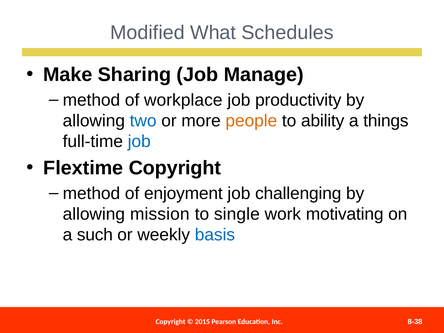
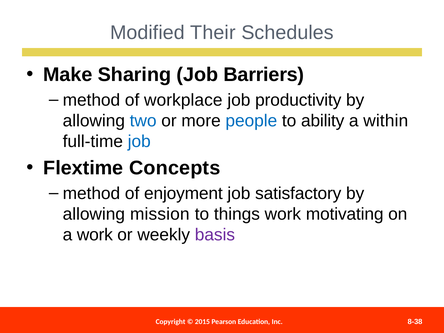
What: What -> Their
Manage: Manage -> Barriers
people colour: orange -> blue
things: things -> within
Flextime Copyright: Copyright -> Concepts
challenging: challenging -> satisfactory
single: single -> things
a such: such -> work
basis colour: blue -> purple
